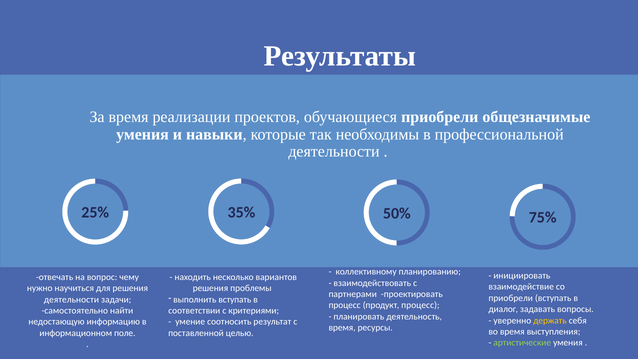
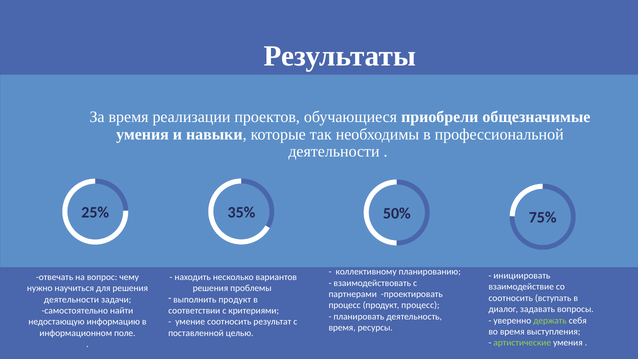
приобрели at (511, 298): приобрели -> соотносить
выполнить вступать: вступать -> продукт
держать colour: yellow -> light green
